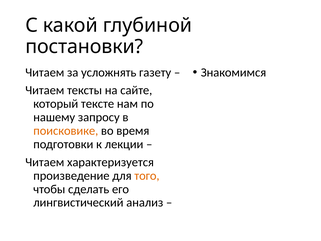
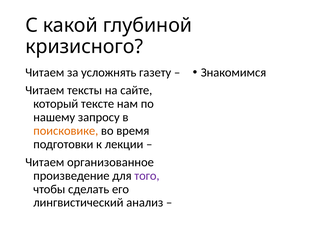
постановки: постановки -> кризисного
характеризуется: характеризуется -> организованное
того colour: orange -> purple
